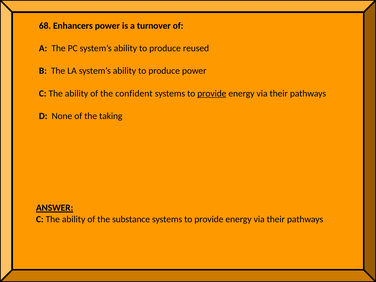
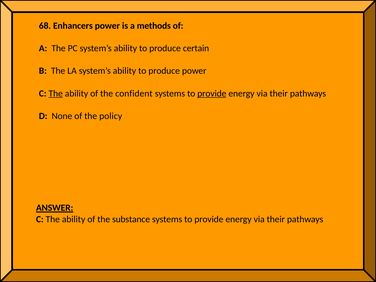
turnover: turnover -> methods
reused: reused -> certain
The at (56, 93) underline: none -> present
taking: taking -> policy
